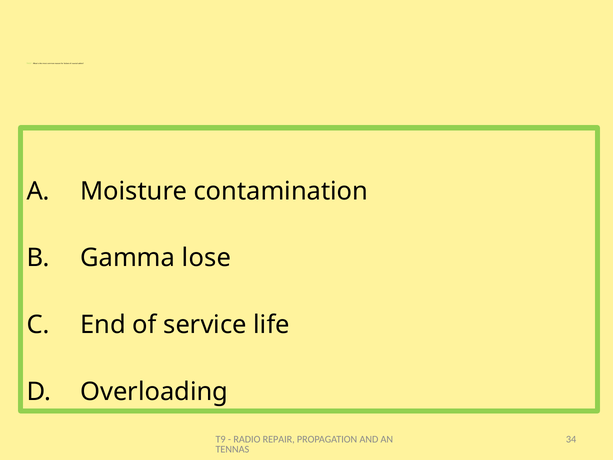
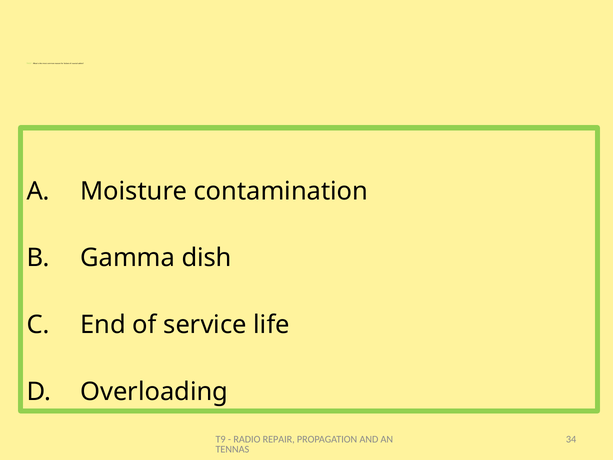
lose: lose -> dish
